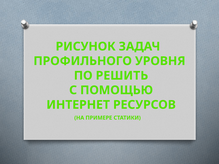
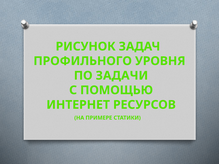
РЕШИТЬ: РЕШИТЬ -> ЗАДАЧИ
